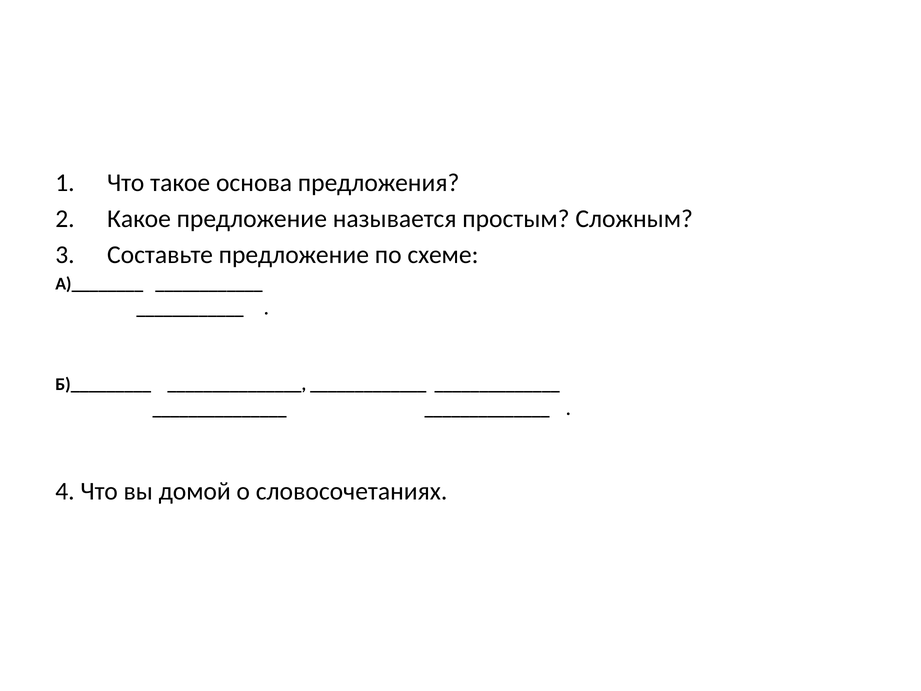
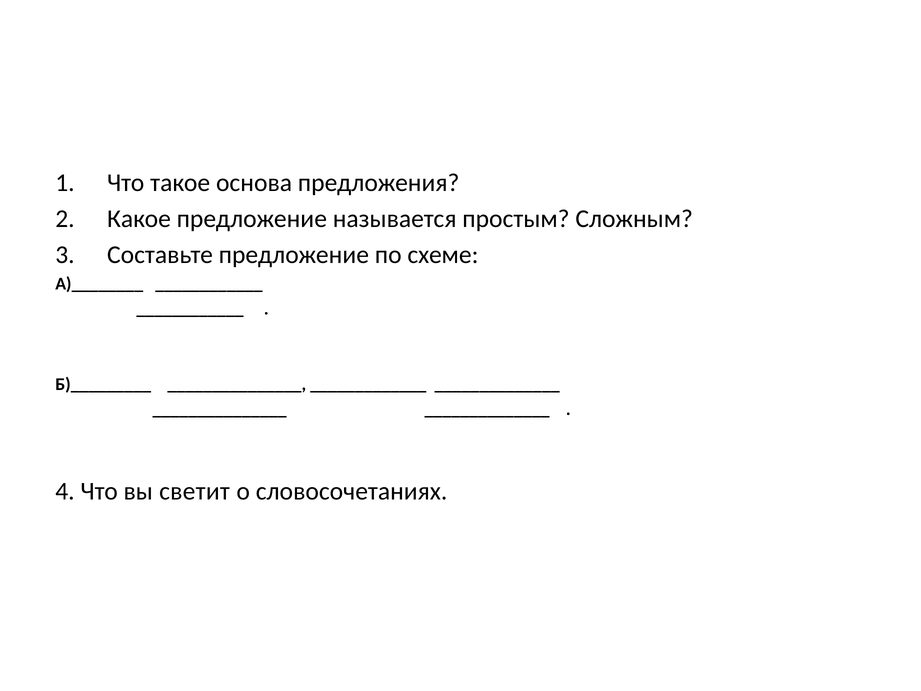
домой: домой -> светит
